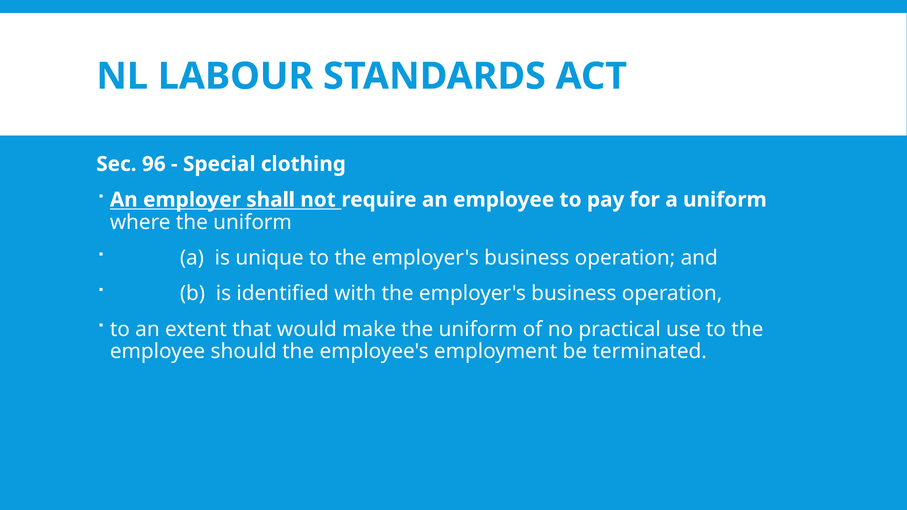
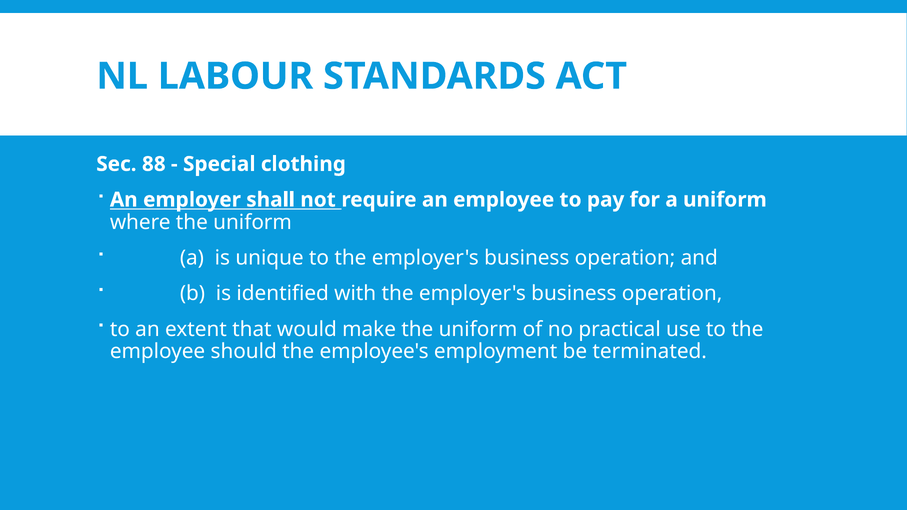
96: 96 -> 88
